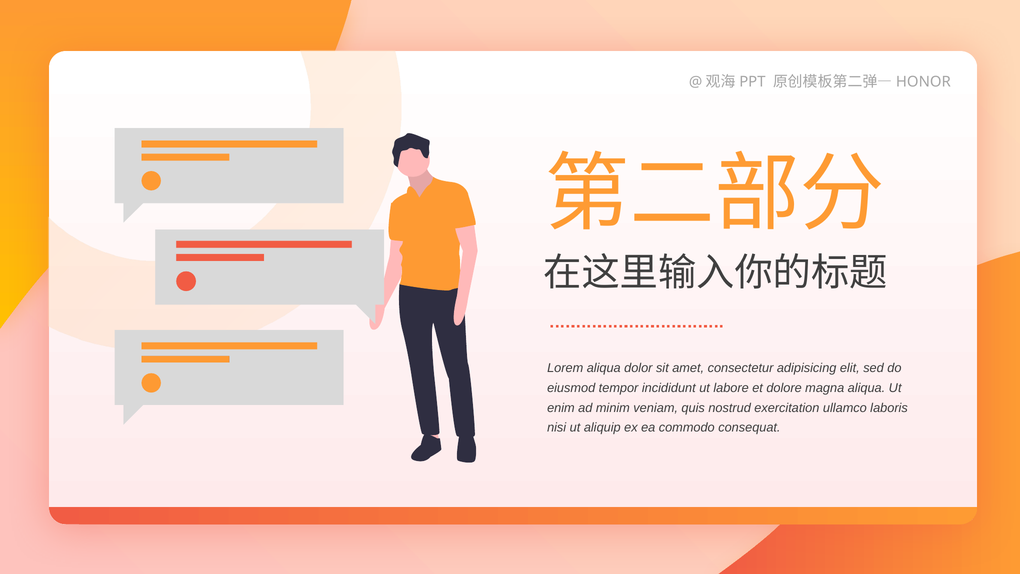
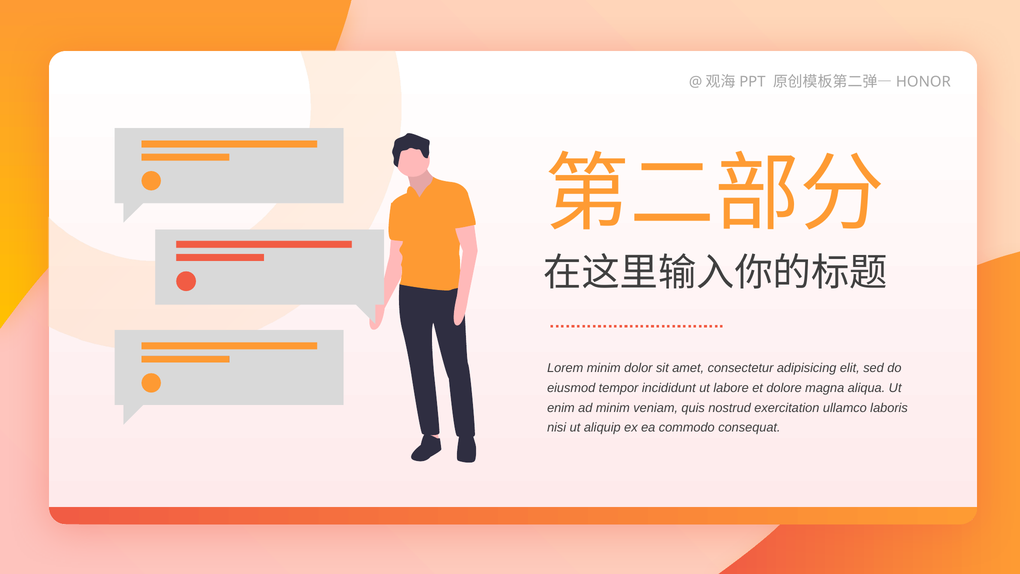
Lorem aliqua: aliqua -> minim
